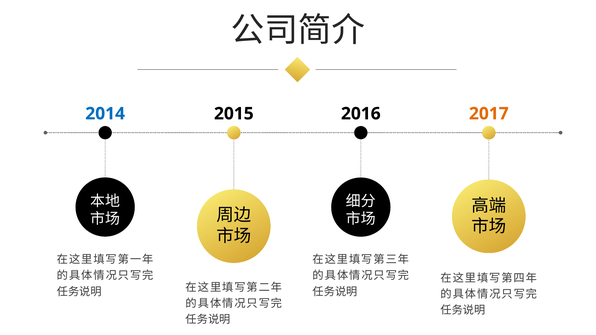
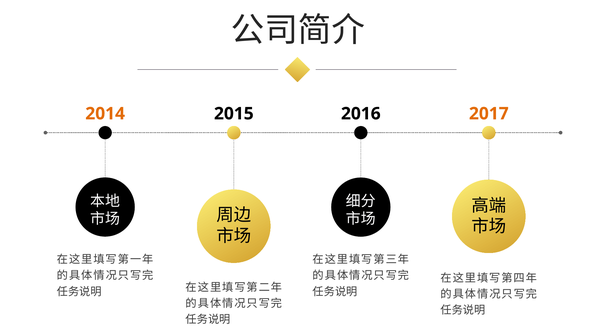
2014 colour: blue -> orange
